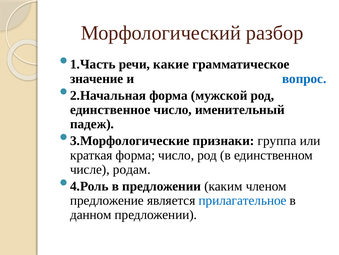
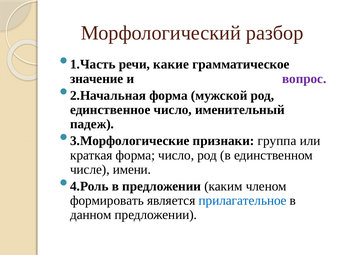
вопрос colour: blue -> purple
родам: родам -> имени
предложение: предложение -> формировать
